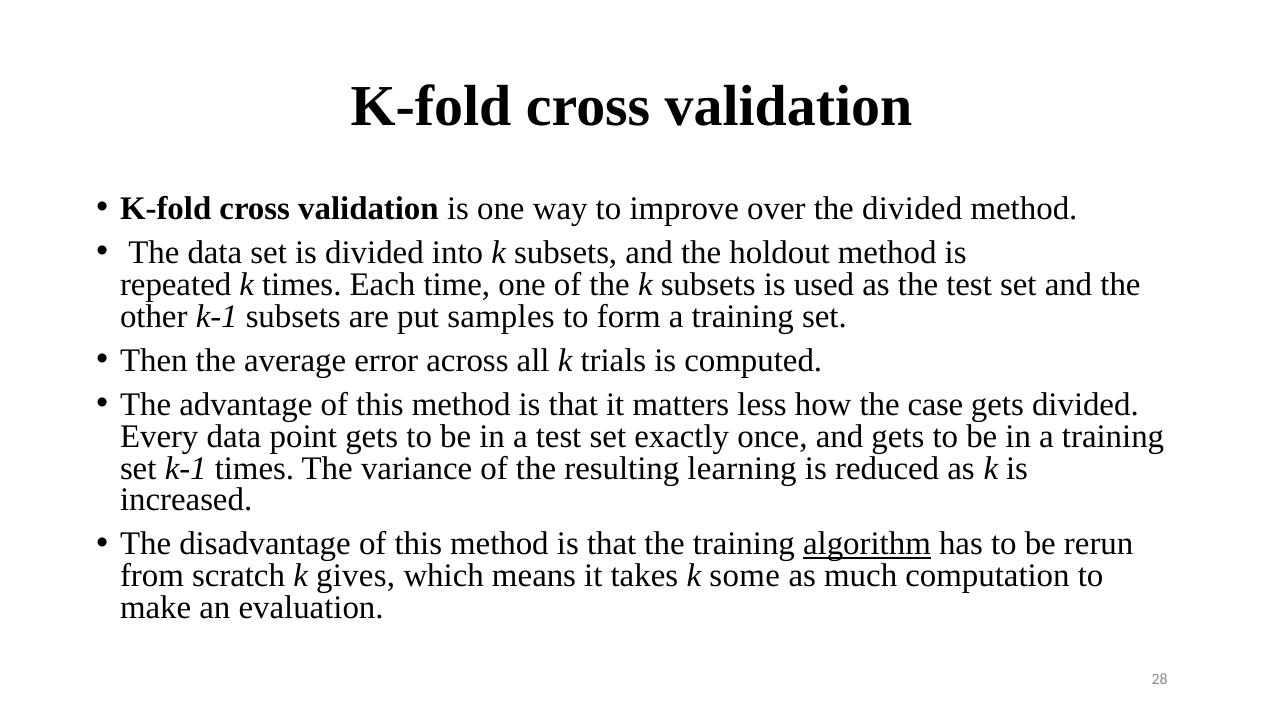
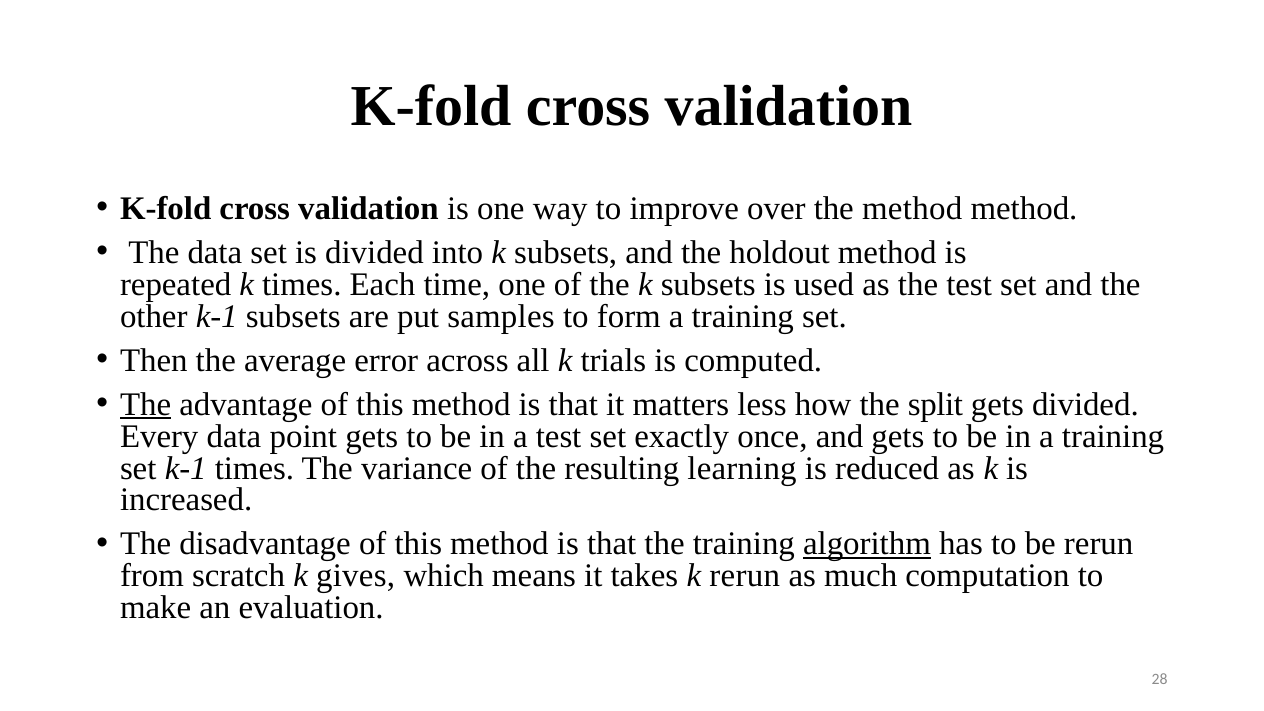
the divided: divided -> method
The at (146, 404) underline: none -> present
case: case -> split
k some: some -> rerun
